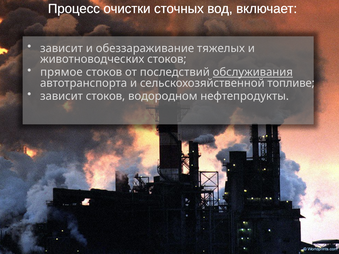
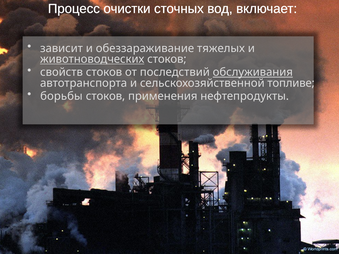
животноводческих underline: none -> present
прямое: прямое -> свойств
зависит at (62, 96): зависит -> борьбы
водородном: водородном -> применения
